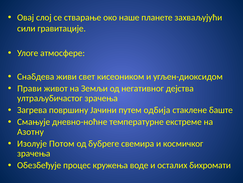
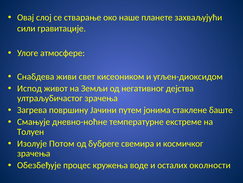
Прави: Прави -> Испод
одбија: одбија -> јонима
Азотну: Азотну -> Толуен
бихромати: бихромати -> околности
